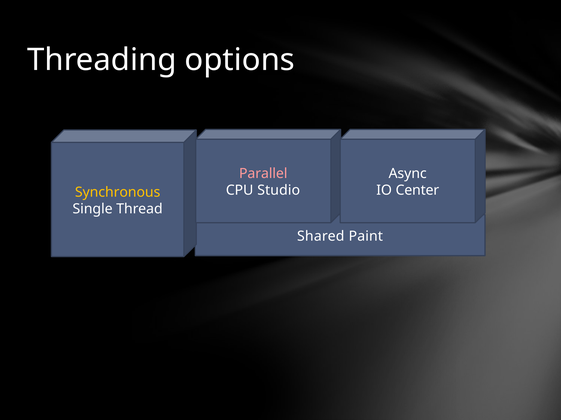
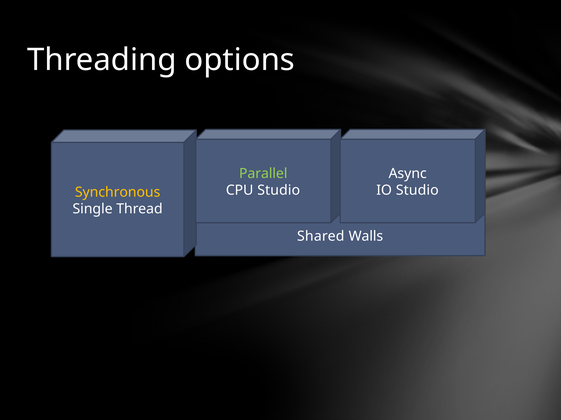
Parallel colour: pink -> light green
IO Center: Center -> Studio
Paint: Paint -> Walls
